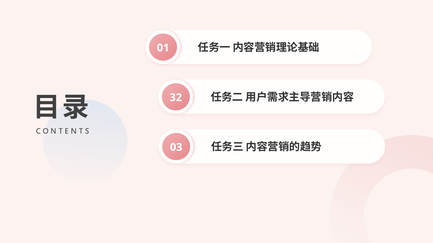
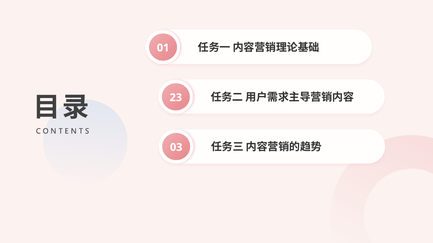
32: 32 -> 23
